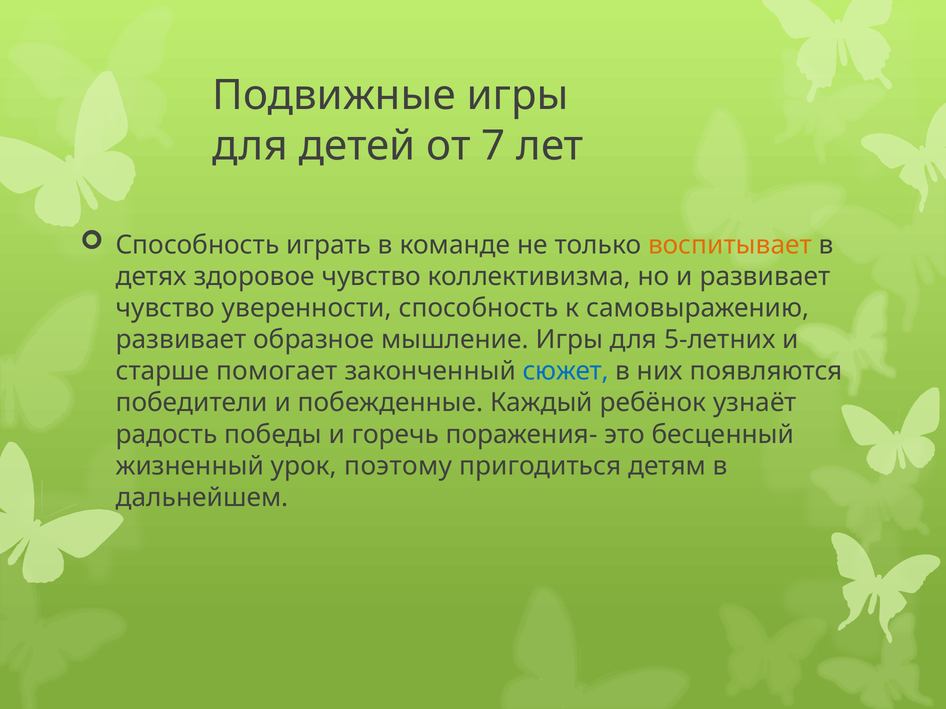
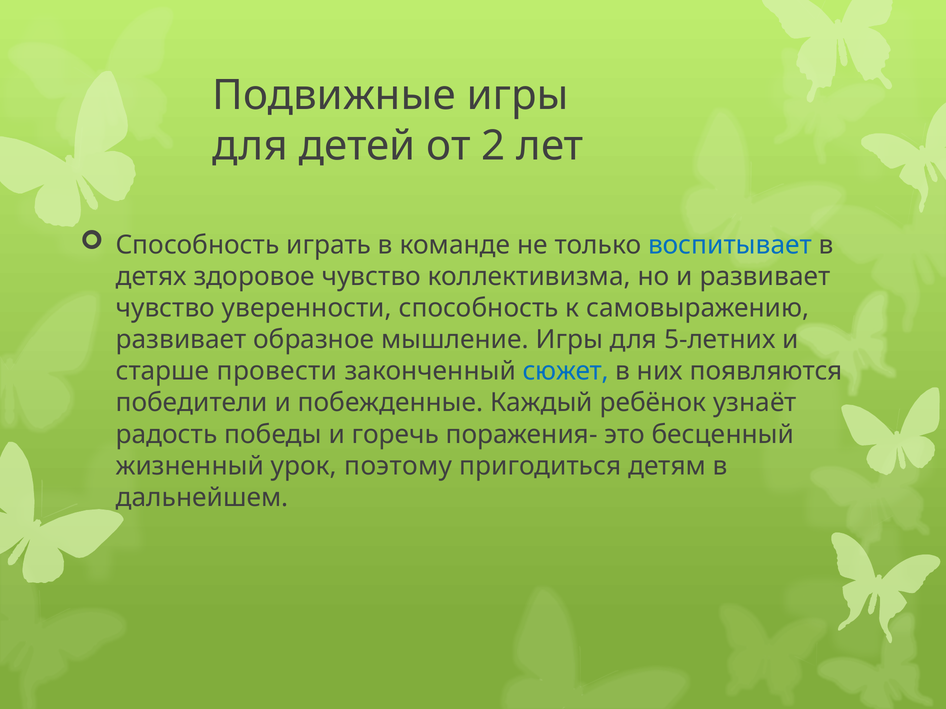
7: 7 -> 2
воспитывает colour: orange -> blue
помогает: помогает -> провести
